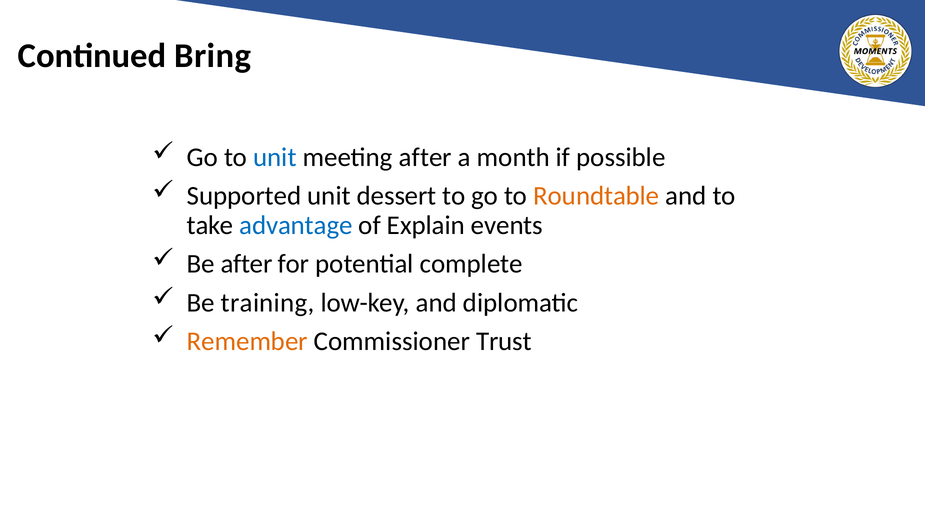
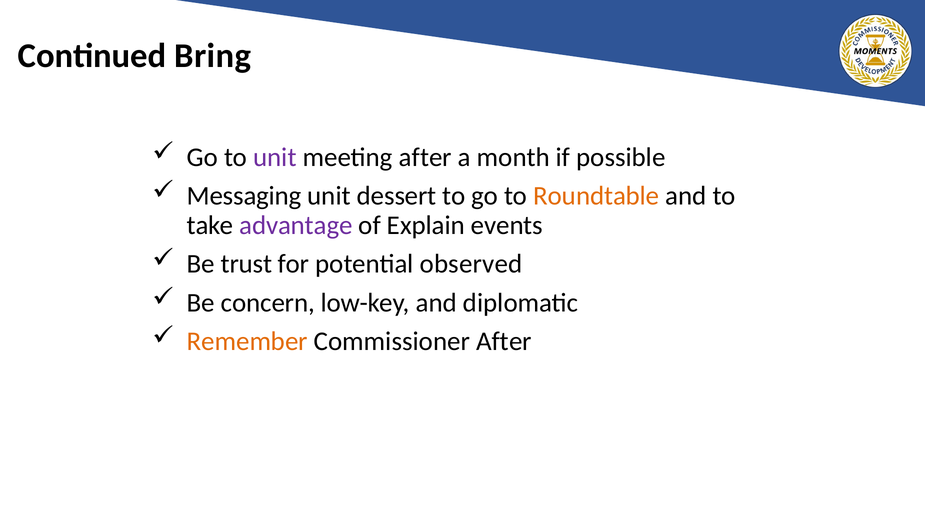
unit at (275, 157) colour: blue -> purple
Supported: Supported -> Messaging
advantage colour: blue -> purple
Be after: after -> trust
complete: complete -> observed
training: training -> concern
Commissioner Trust: Trust -> After
